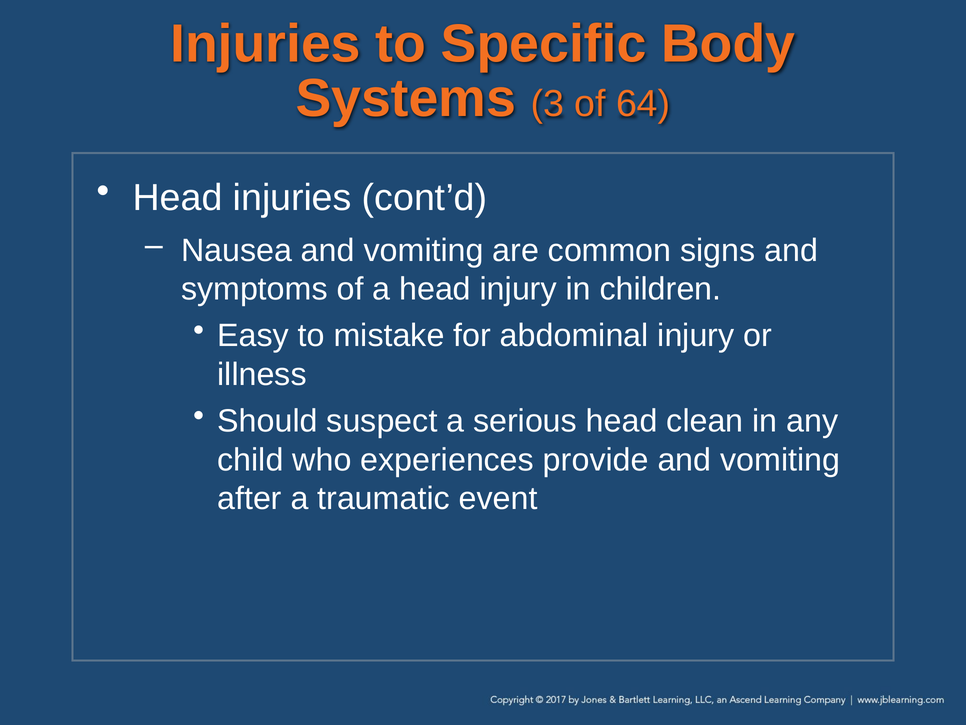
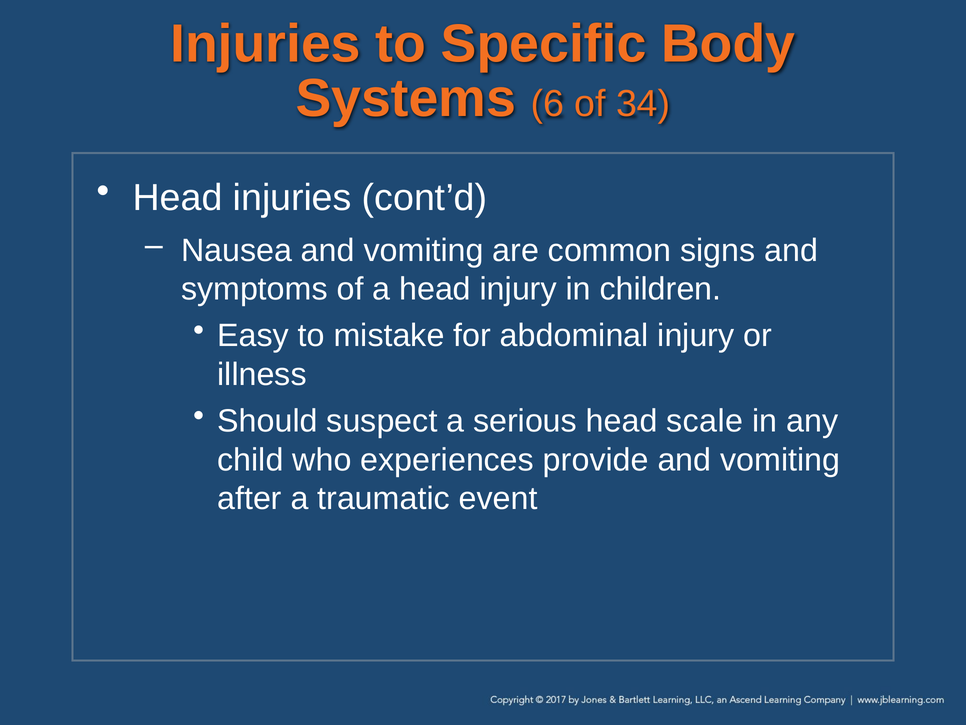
3: 3 -> 6
64: 64 -> 34
clean: clean -> scale
